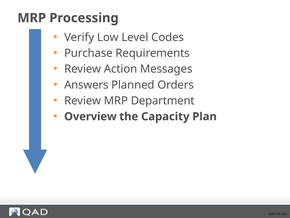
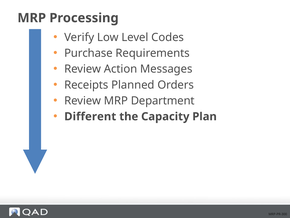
Answers: Answers -> Receipts
Overview: Overview -> Different
